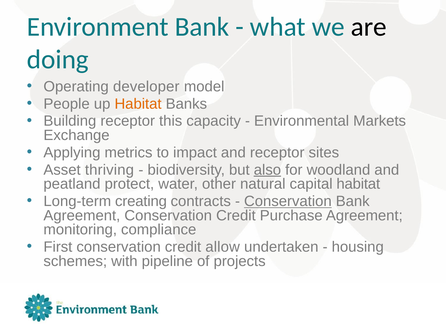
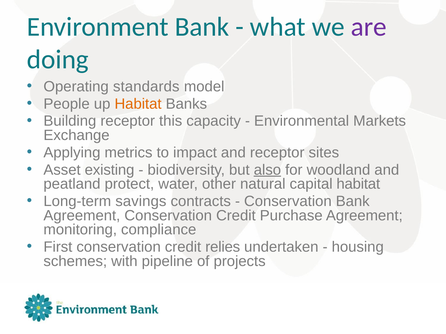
are colour: black -> purple
developer: developer -> standards
thriving: thriving -> existing
creating: creating -> savings
Conservation at (288, 202) underline: present -> none
allow: allow -> relies
